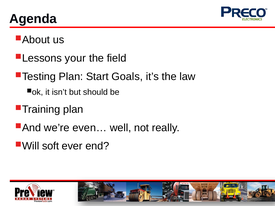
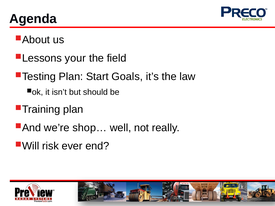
even…: even… -> shop…
soft: soft -> risk
